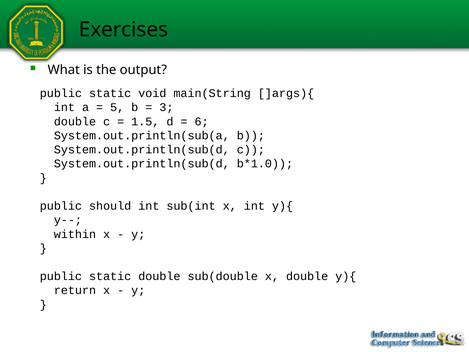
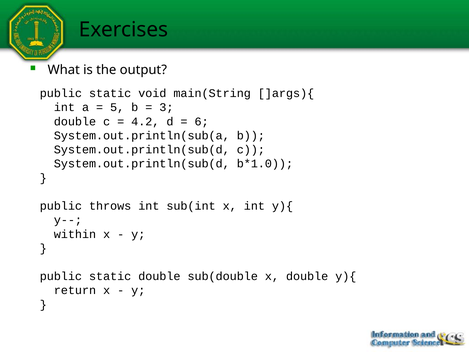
1.5: 1.5 -> 4.2
should: should -> throws
